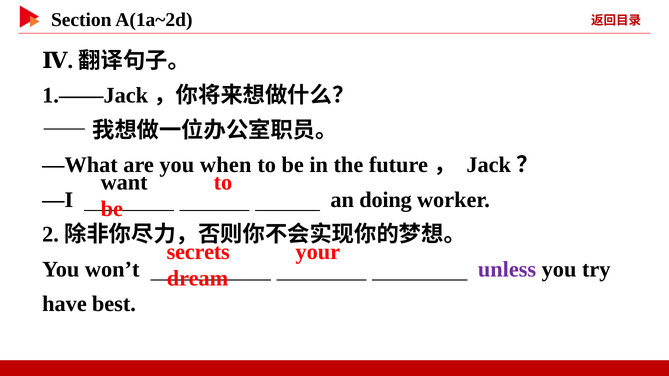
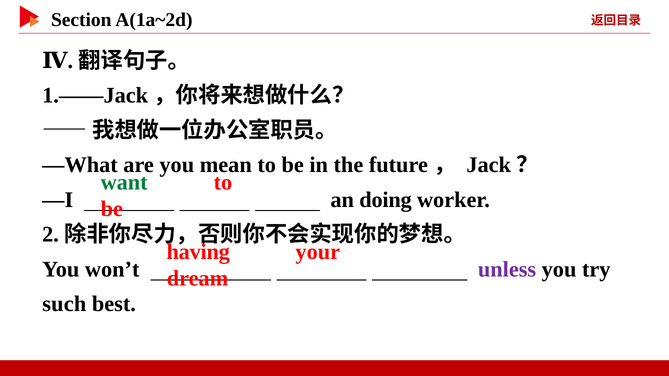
when: when -> mean
want colour: black -> green
secrets: secrets -> having
have: have -> such
